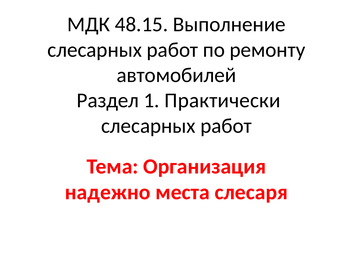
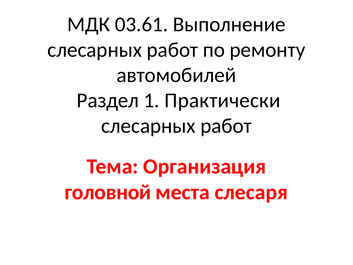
48.15: 48.15 -> 03.61
надежно: надежно -> головной
